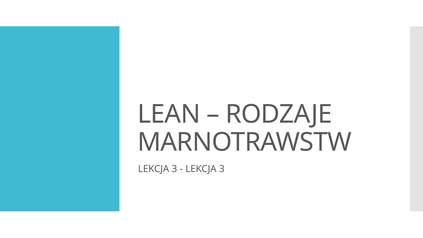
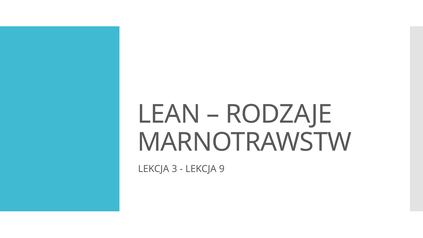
3 at (222, 169): 3 -> 9
